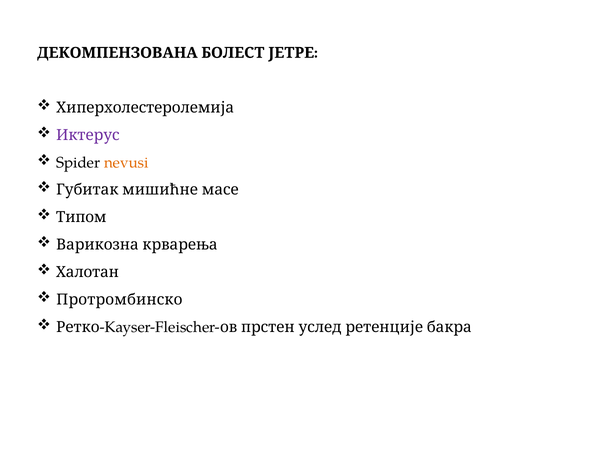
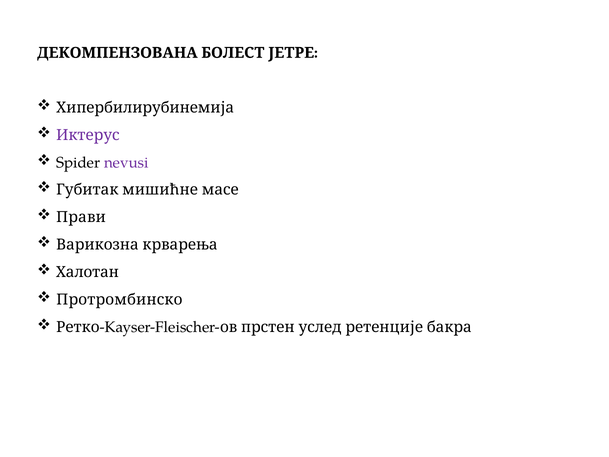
Хиперхолестеролемија: Хиперхолестеролемија -> Хипербилирубинемија
nevusi colour: orange -> purple
Типом: Типом -> Прави
